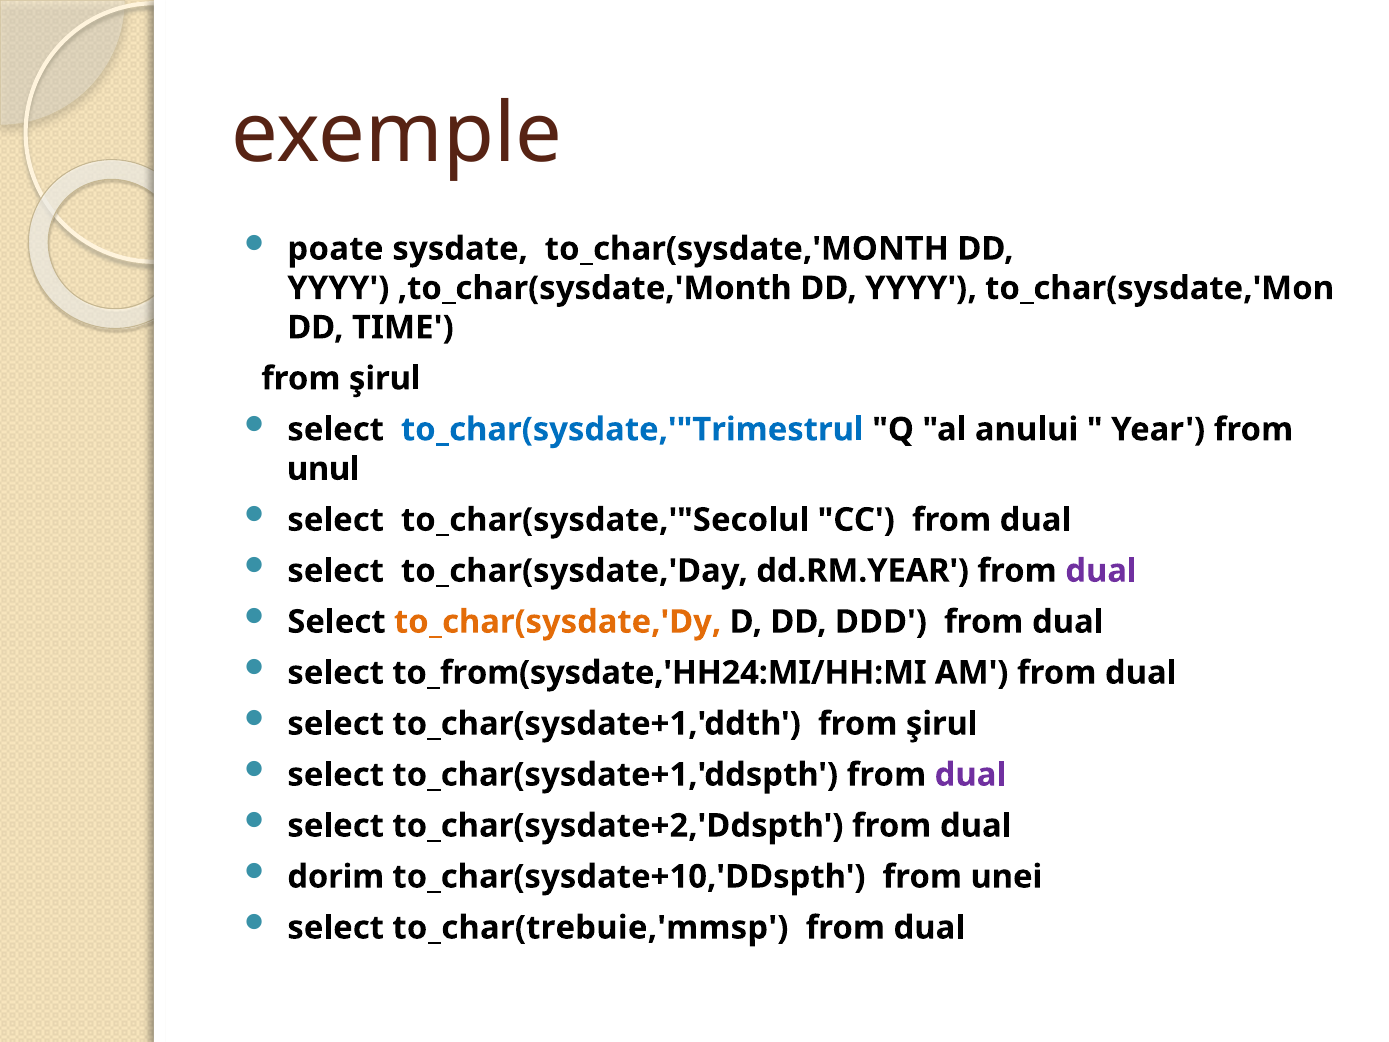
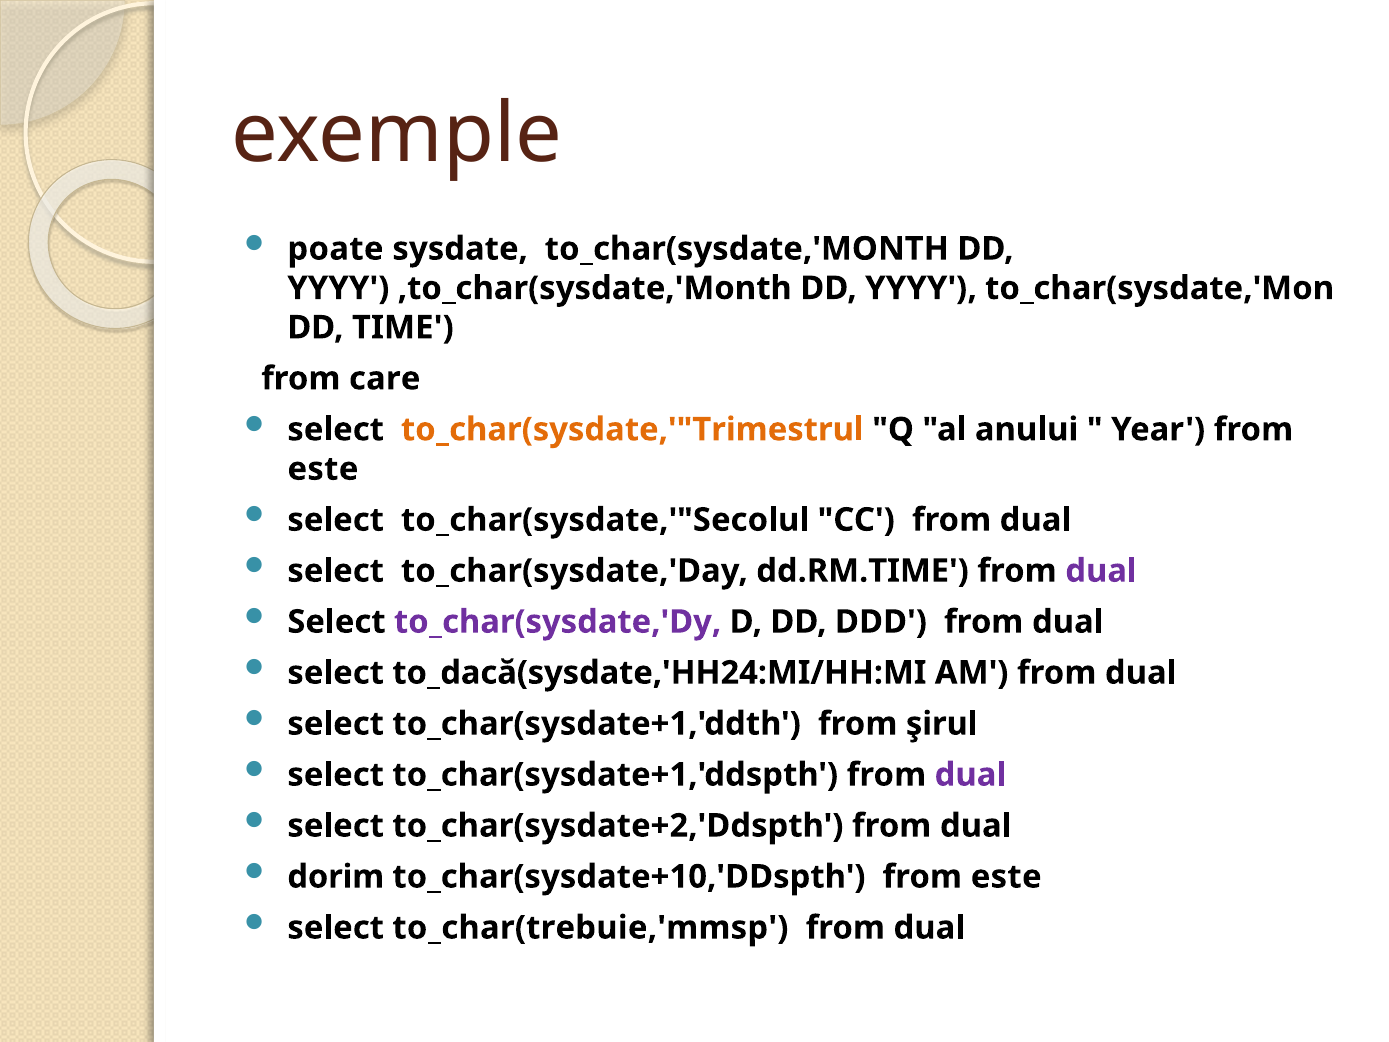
şirul at (385, 378): şirul -> care
to_char(sysdate,'"Trimestrul colour: blue -> orange
unul at (323, 469): unul -> este
dd.RM.YEAR: dd.RM.YEAR -> dd.RM.TIME
to_char(sysdate,'Dy colour: orange -> purple
to_from(sysdate,'HH24:MI/HH:MI: to_from(sysdate,'HH24:MI/HH:MI -> to_dacă(sysdate,'HH24:MI/HH:MI
to_char(sysdate+10,'DDspth from unei: unei -> este
